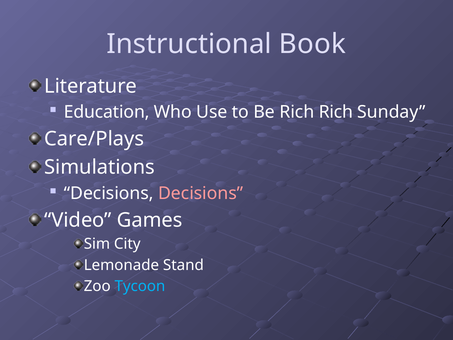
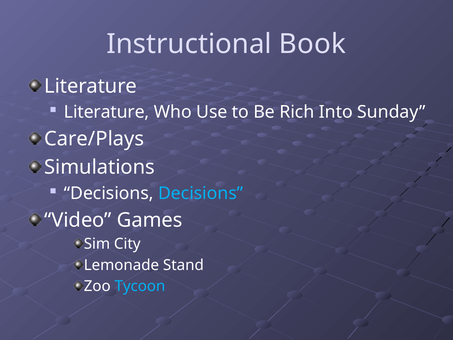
Education at (107, 112): Education -> Literature
Rich Rich: Rich -> Into
Decisions at (201, 193) colour: pink -> light blue
